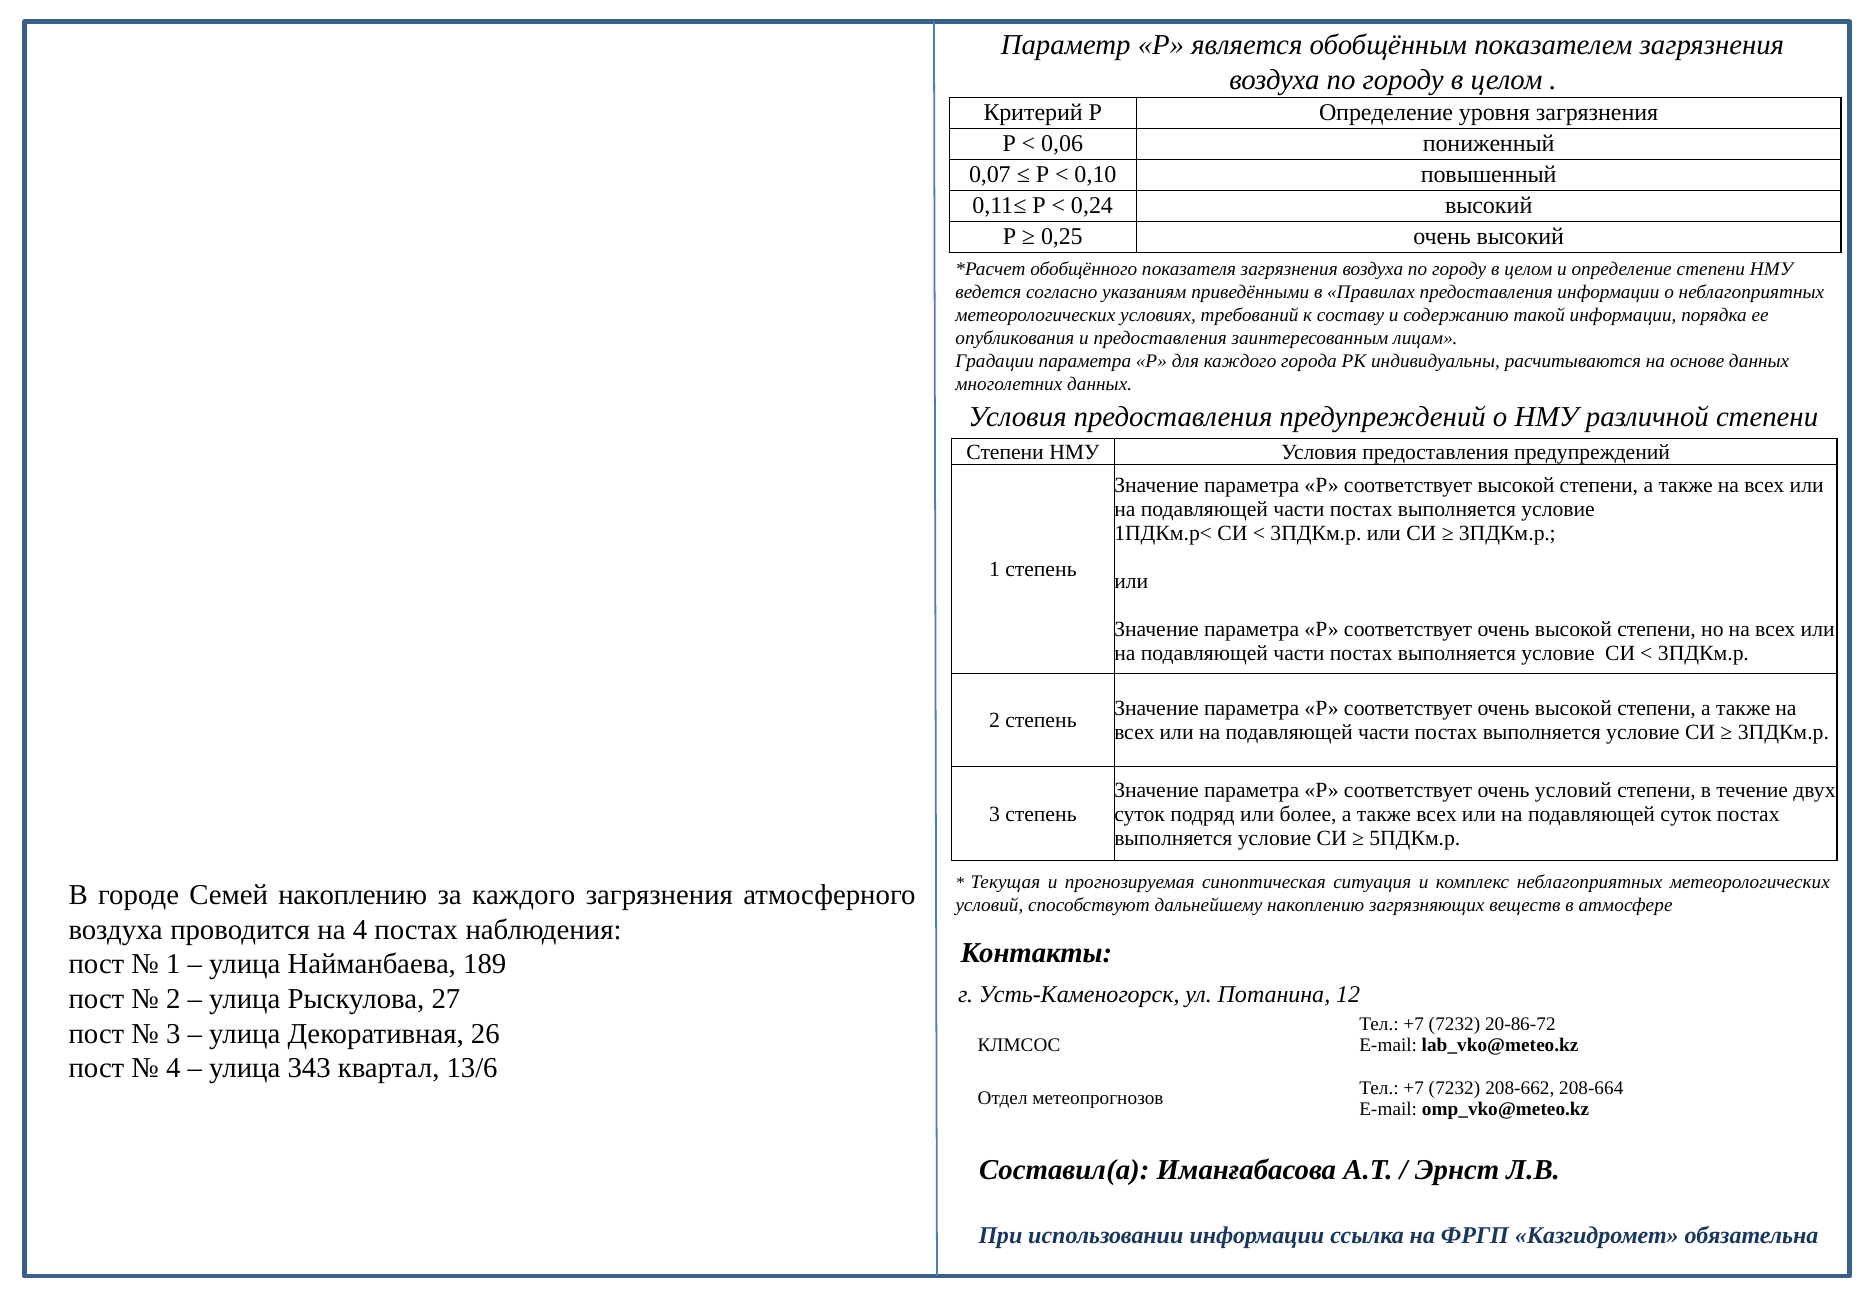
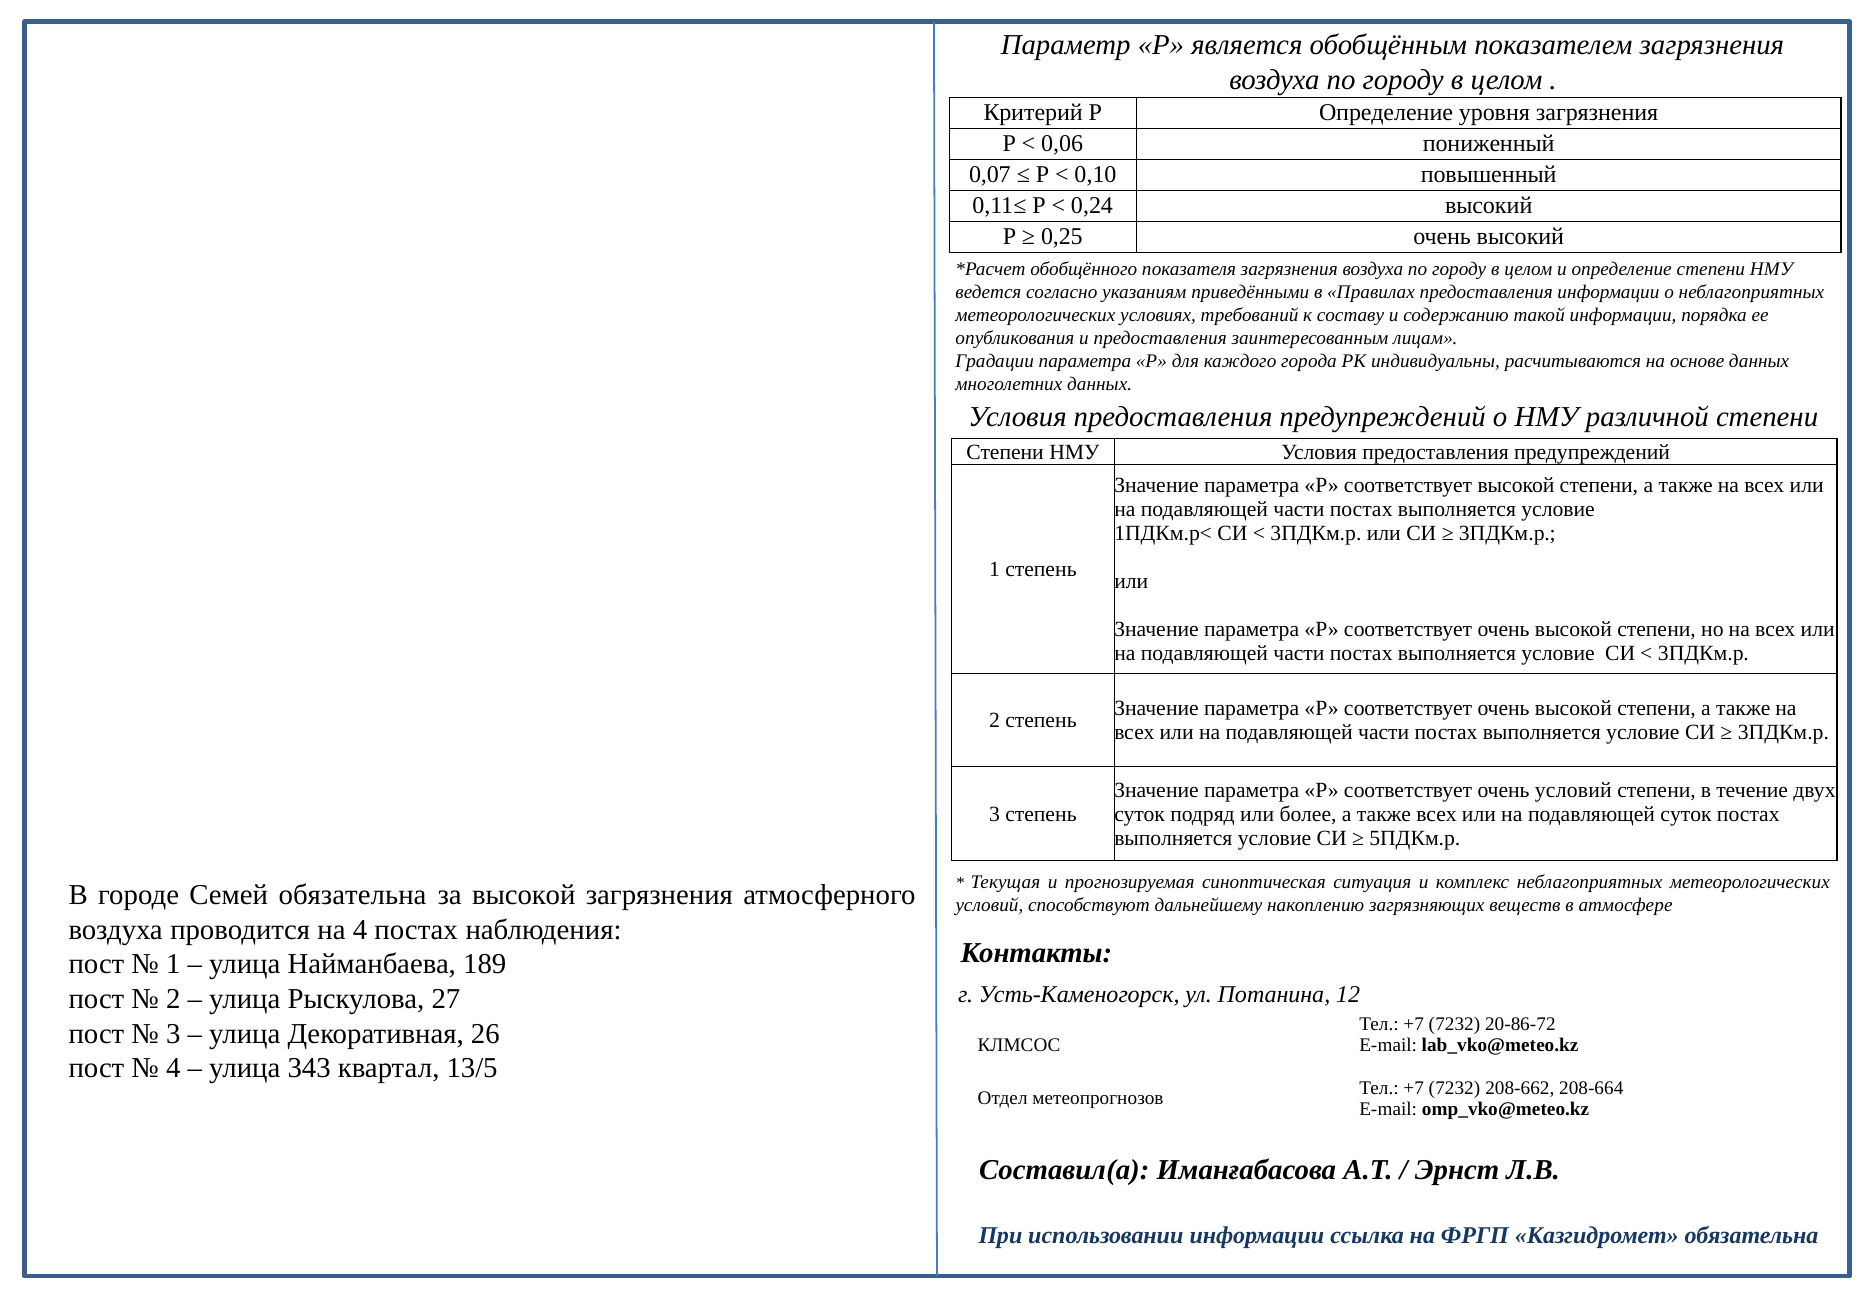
Семей накоплению: накоплению -> обязательна
за каждого: каждого -> высокой
13/6: 13/6 -> 13/5
